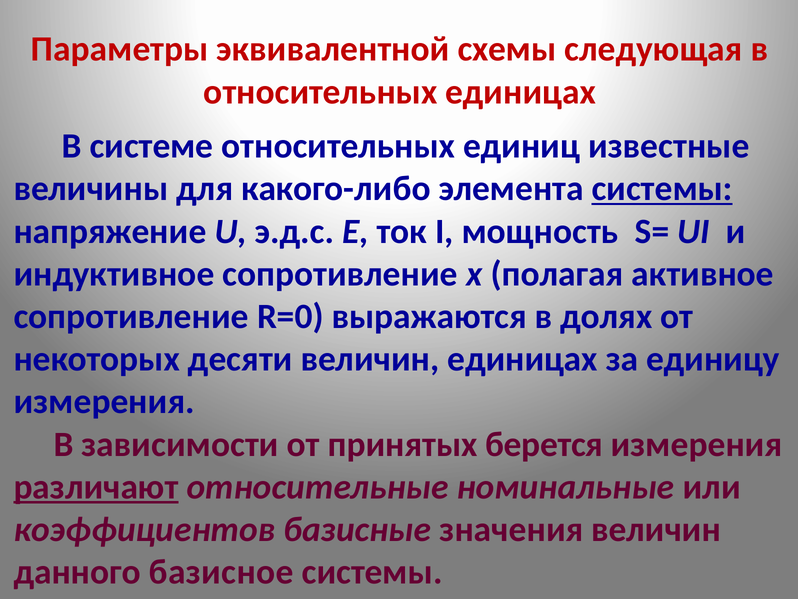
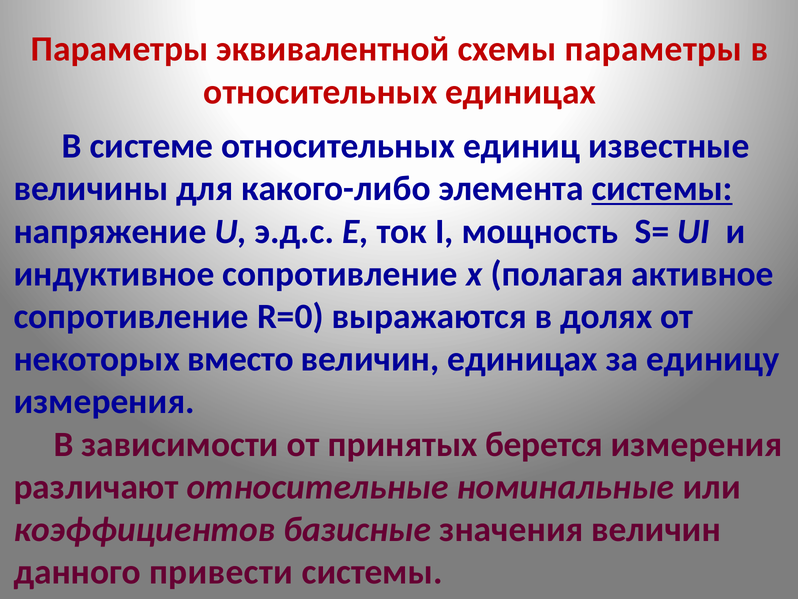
схемы следующая: следующая -> параметры
десяти: десяти -> вместо
различают underline: present -> none
базисное: базисное -> привести
